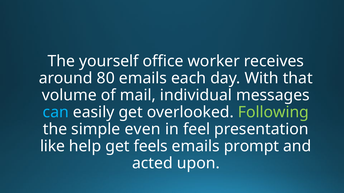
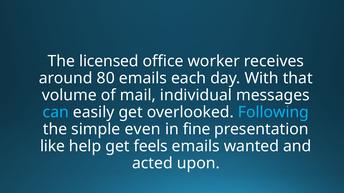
yourself: yourself -> licensed
Following colour: light green -> light blue
feel: feel -> fine
prompt: prompt -> wanted
